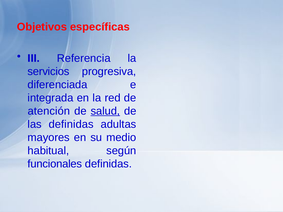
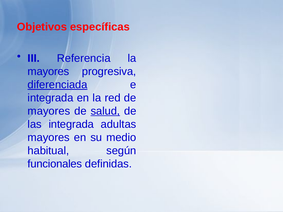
servicios at (48, 72): servicios -> mayores
diferenciada underline: none -> present
atención at (49, 111): atención -> mayores
las definidas: definidas -> integrada
